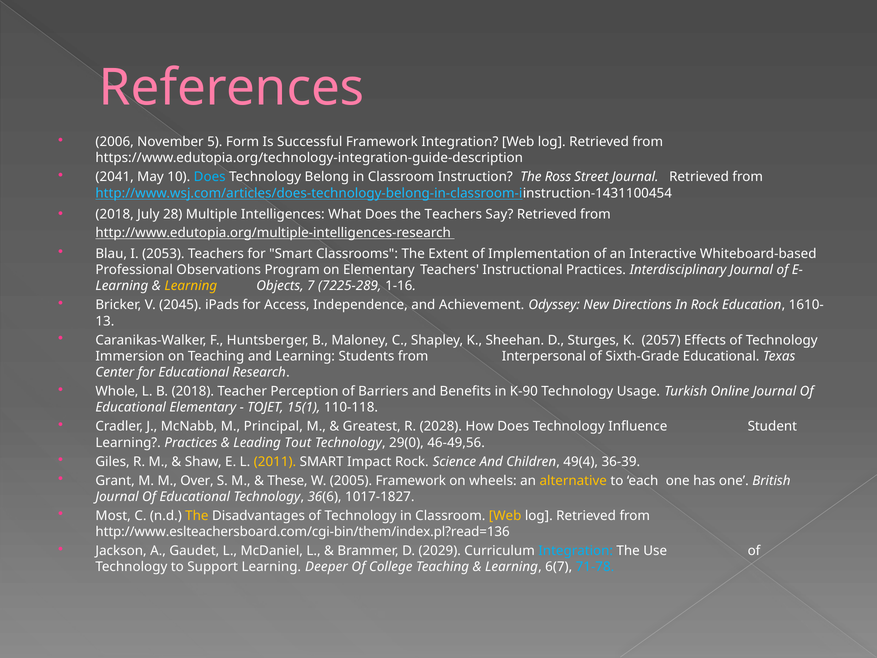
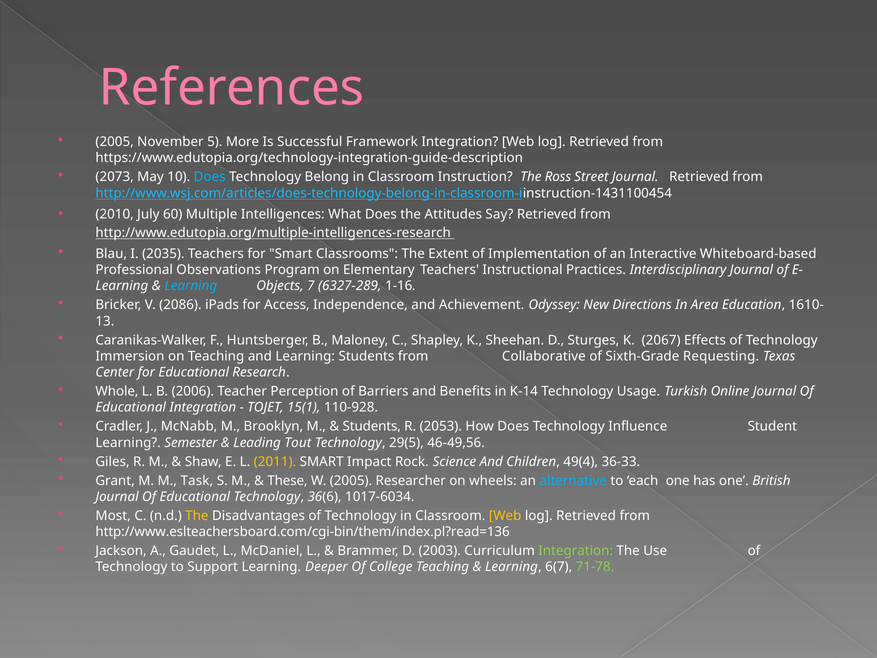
2006 at (115, 142): 2006 -> 2005
Form: Form -> More
2041: 2041 -> 2073
2018 at (115, 214): 2018 -> 2010
28: 28 -> 60
the Teachers: Teachers -> Attitudes
2053: 2053 -> 2035
Learning at (191, 286) colour: yellow -> light blue
7225-289: 7225-289 -> 6327-289
2045: 2045 -> 2086
In Rock: Rock -> Area
2057: 2057 -> 2067
Interpersonal: Interpersonal -> Collaborative
Sixth-Grade Educational: Educational -> Requesting
B 2018: 2018 -> 2006
K-90: K-90 -> K-14
Educational Elementary: Elementary -> Integration
110-118: 110-118 -> 110-928
Principal: Principal -> Brooklyn
Greatest at (372, 426): Greatest -> Students
2028: 2028 -> 2053
Learning Practices: Practices -> Semester
29(0: 29(0 -> 29(5
36-39: 36-39 -> 36-33
Over: Over -> Task
2005 Framework: Framework -> Researcher
alternative colour: yellow -> light blue
1017-1827: 1017-1827 -> 1017-6034
2029: 2029 -> 2003
Integration at (576, 551) colour: light blue -> light green
71-78 colour: light blue -> light green
